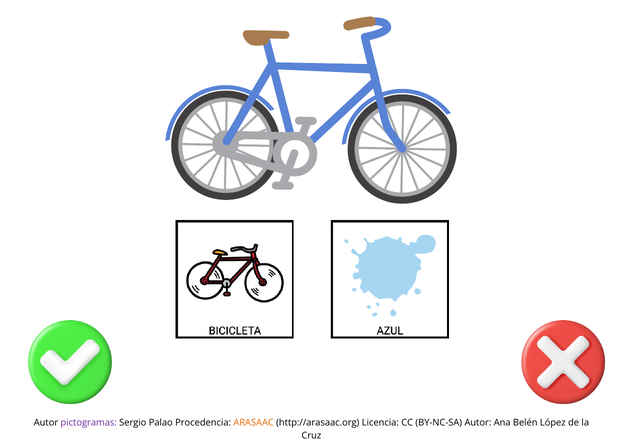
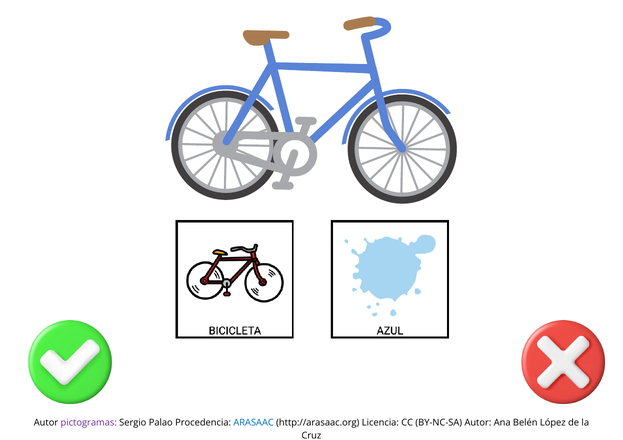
ARASAAC colour: orange -> blue
